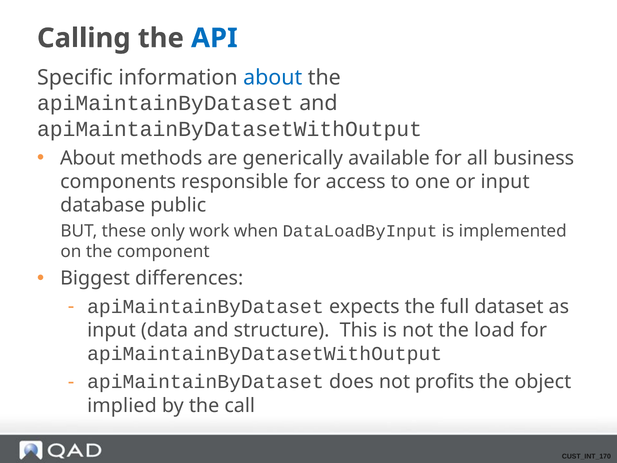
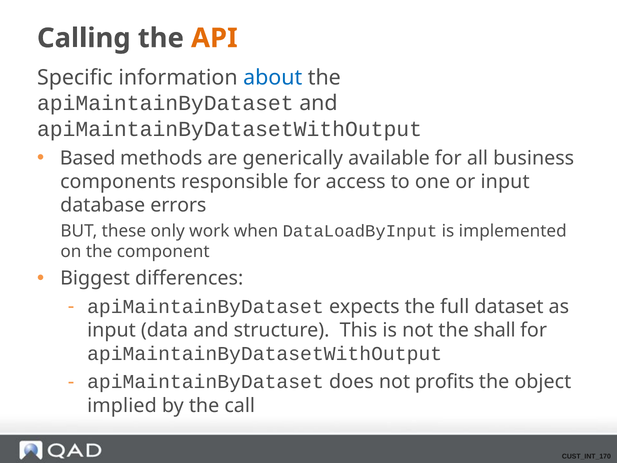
API colour: blue -> orange
About at (88, 158): About -> Based
public: public -> errors
load: load -> shall
